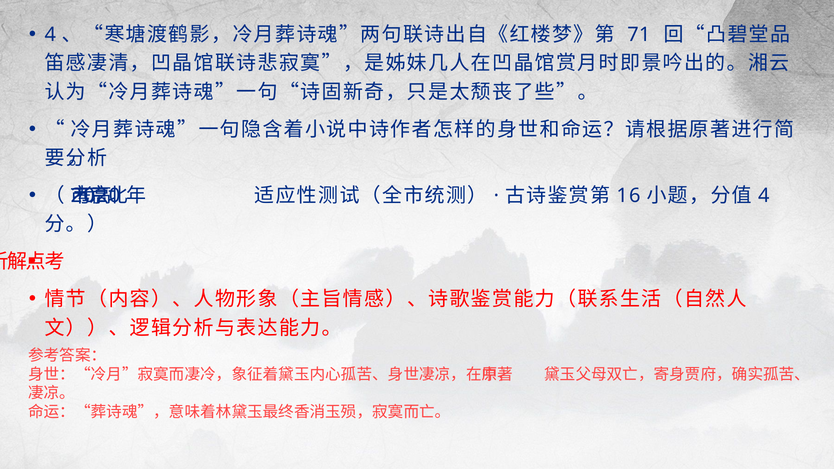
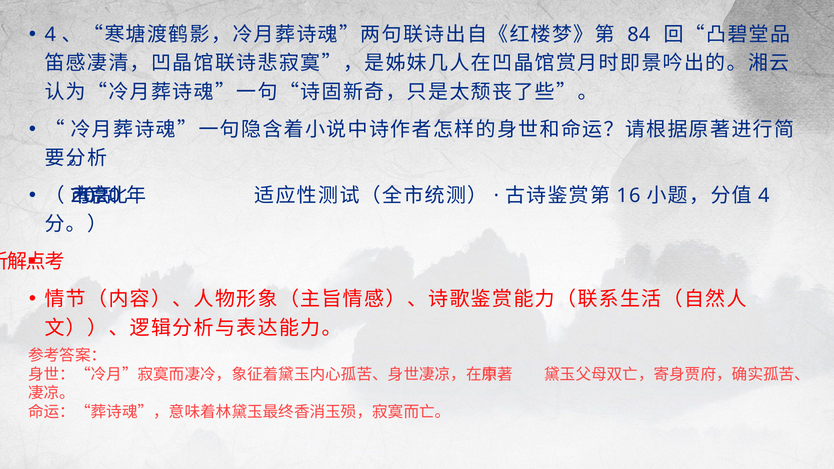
71: 71 -> 84
